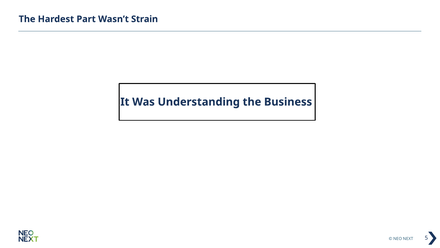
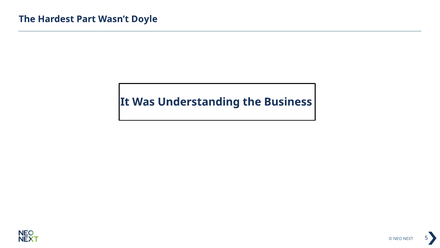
Strain: Strain -> Doyle
